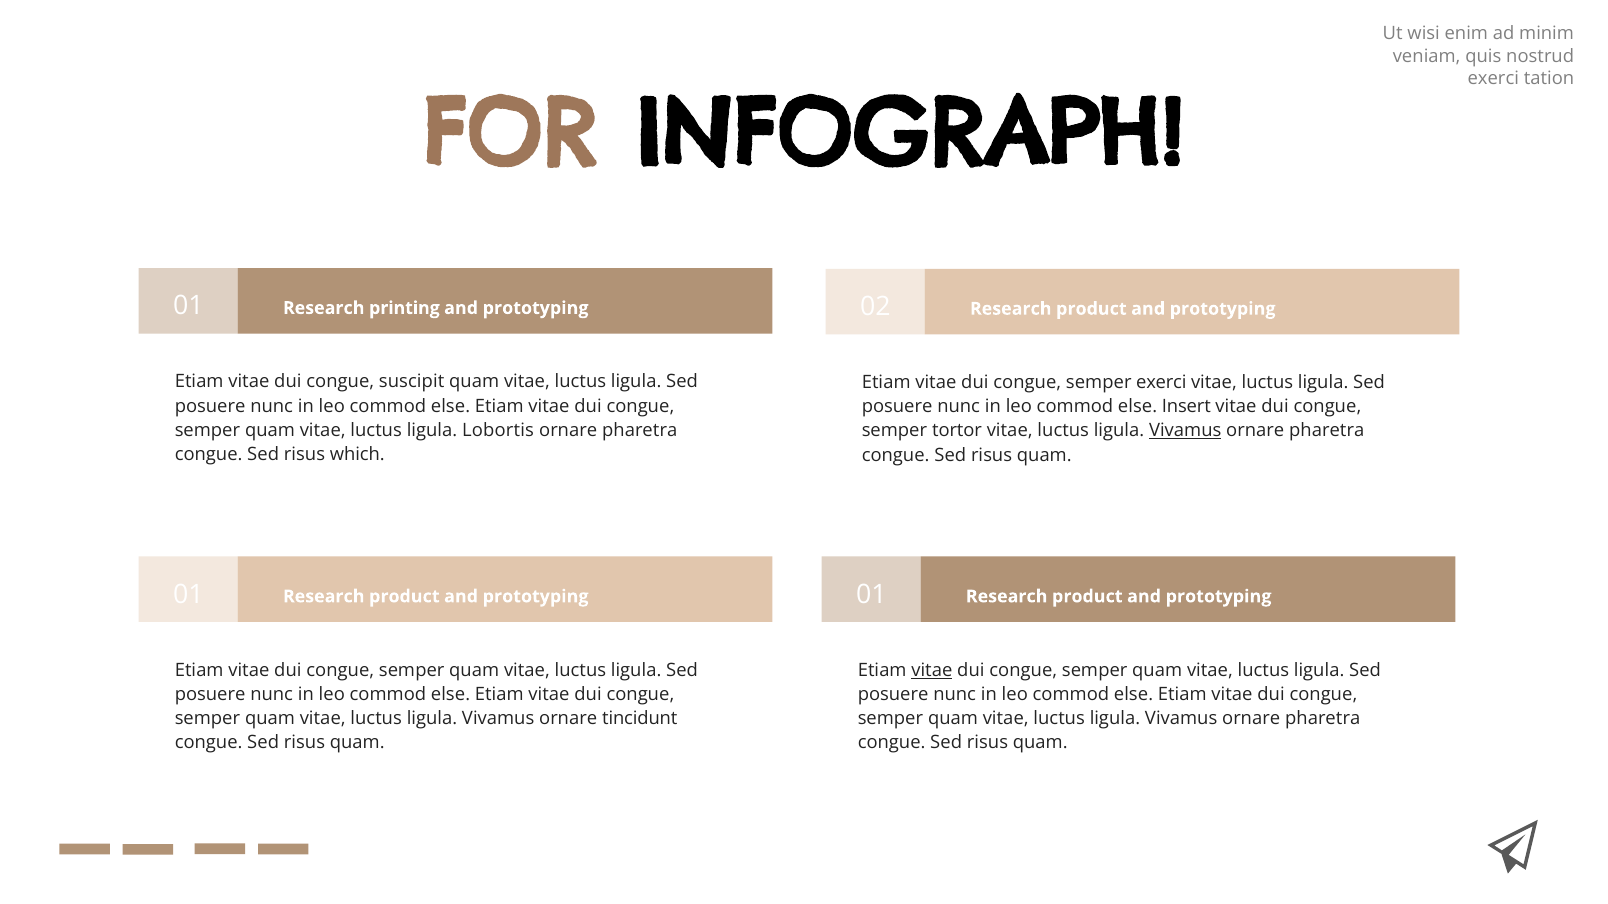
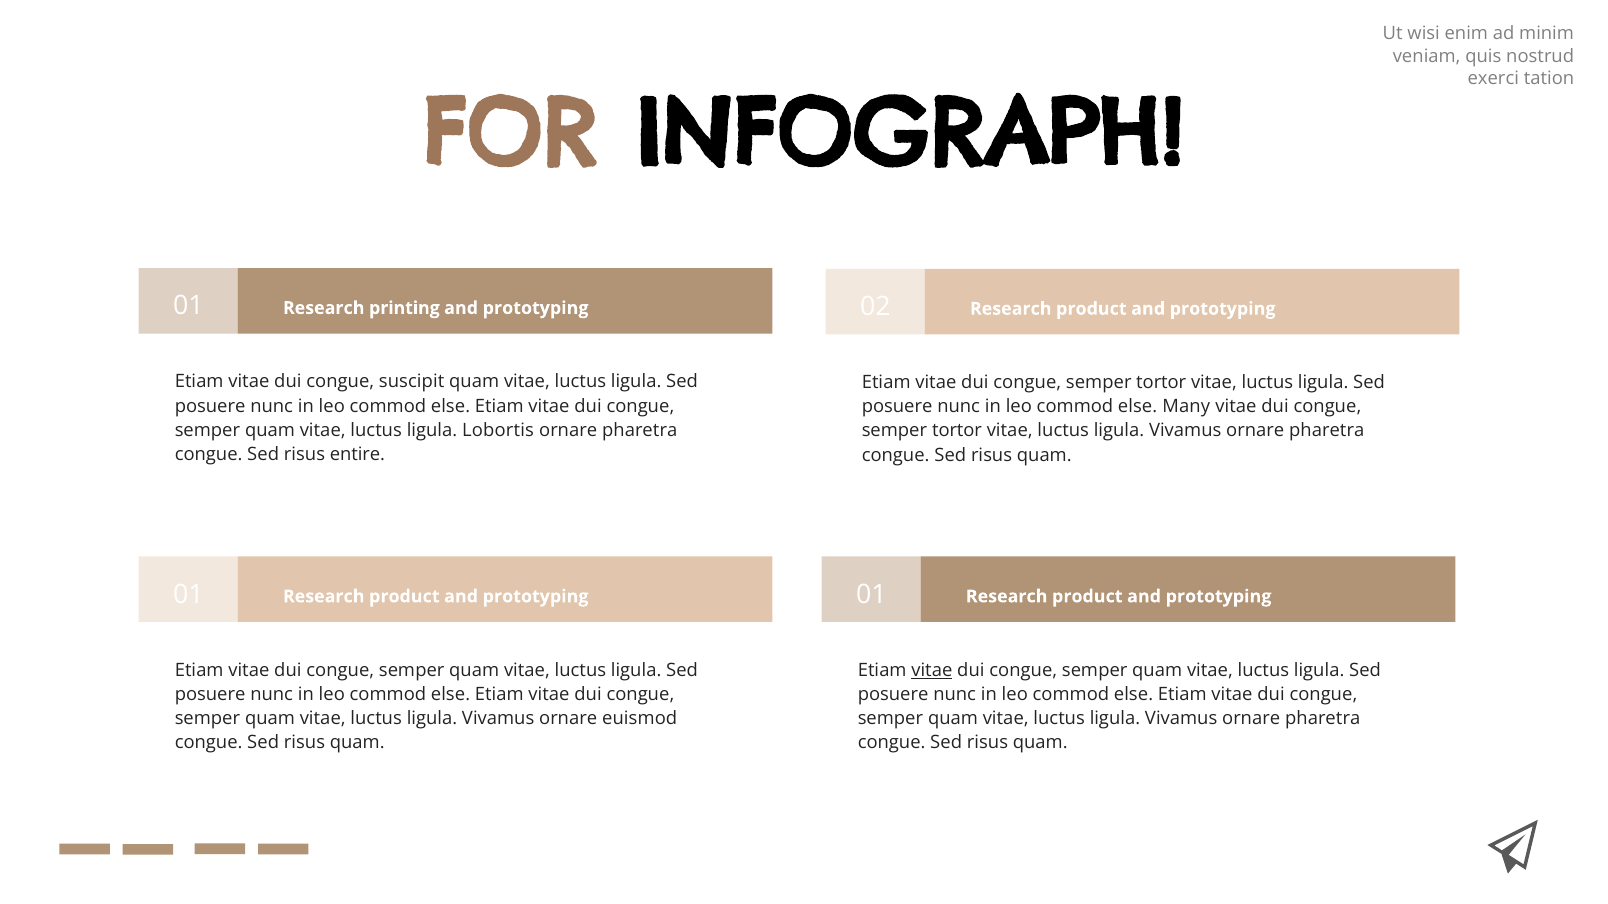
exerci at (1161, 383): exerci -> tortor
Insert: Insert -> Many
Vivamus at (1185, 431) underline: present -> none
which: which -> entire
tincidunt: tincidunt -> euismod
